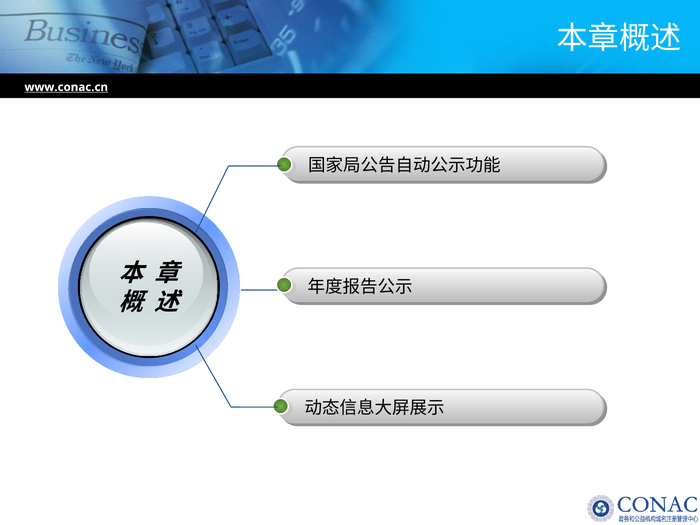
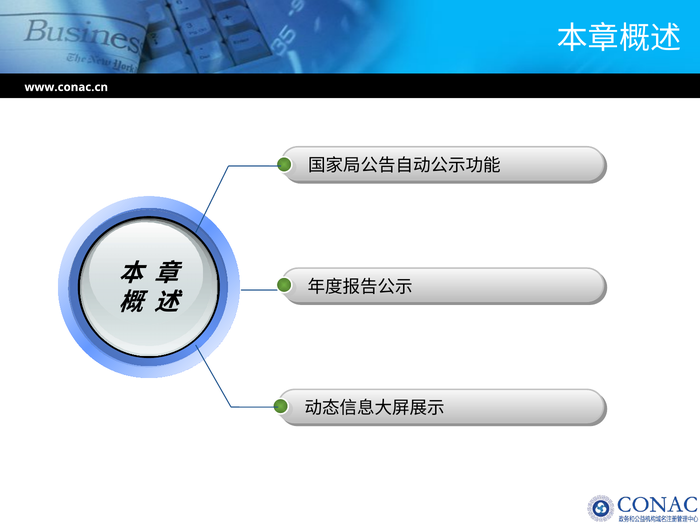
www.conac.cn underline: present -> none
